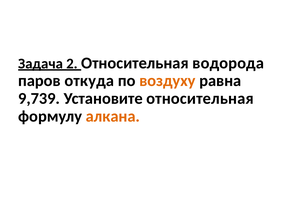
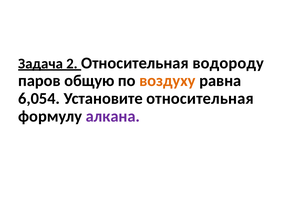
водорода: водорода -> водороду
откуда: откуда -> общую
9,739: 9,739 -> 6,054
алкана colour: orange -> purple
